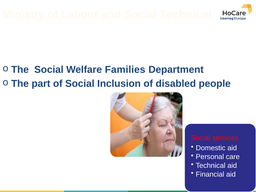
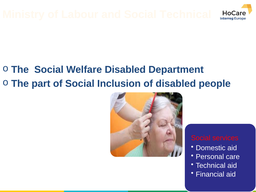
Welfare Families: Families -> Disabled
